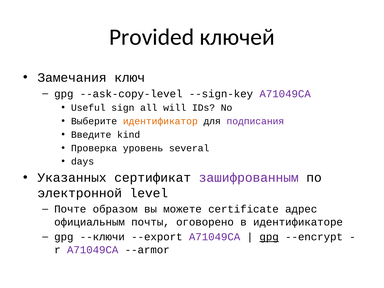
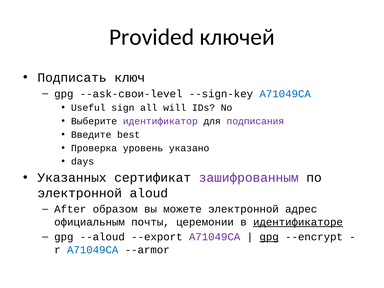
Замечания: Замечания -> Подписать
--ask-copy-level: --ask-copy-level -> --ask-свои-level
A71049CA at (285, 94) colour: purple -> blue
идентификатор colour: orange -> purple
kind: kind -> best
several: several -> указано
level: level -> aloud
Почте: Почте -> After
можете certificate: certificate -> электронной
оговорено: оговорено -> церемонии
идентификаторе underline: none -> present
--ключи: --ключи -> --aloud
A71049CA at (93, 250) colour: purple -> blue
